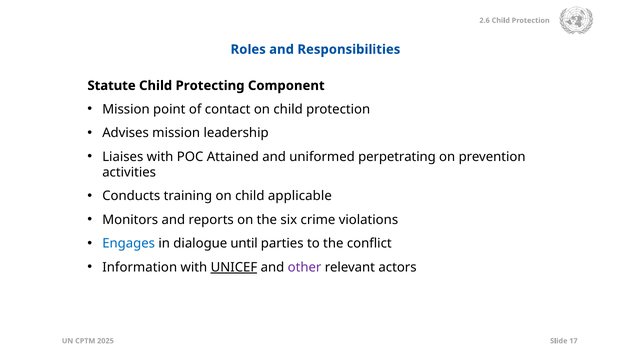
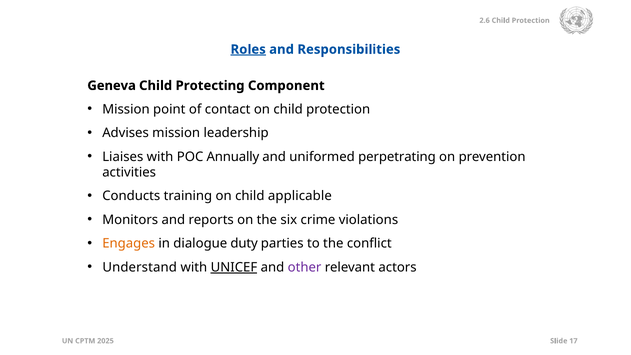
Roles underline: none -> present
Statute: Statute -> Geneva
Attained: Attained -> Annually
Engages colour: blue -> orange
until: until -> duty
Information: Information -> Understand
